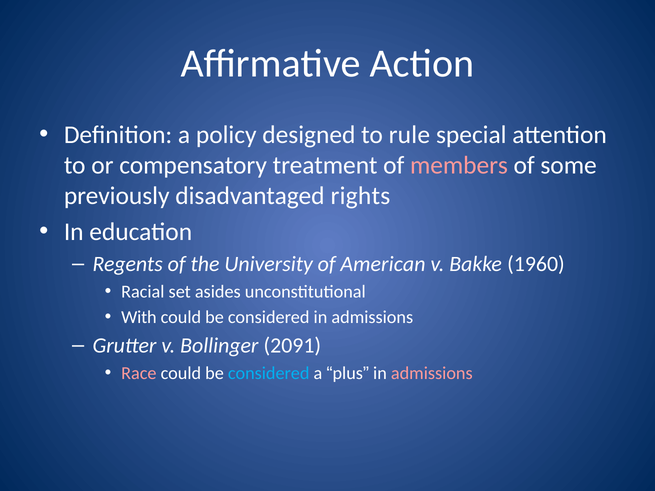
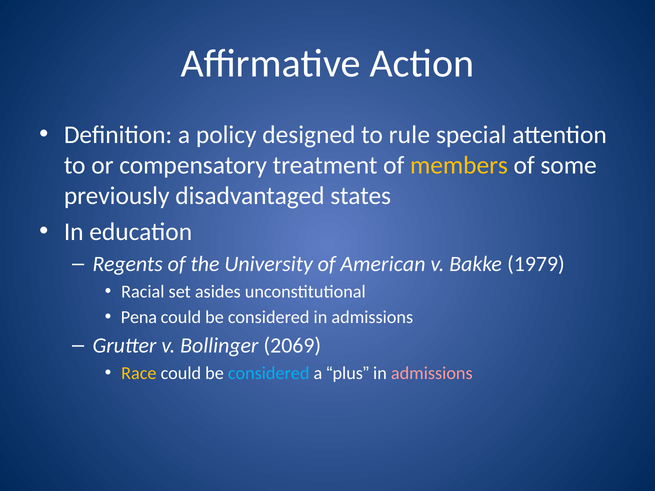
members colour: pink -> yellow
rights: rights -> states
1960: 1960 -> 1979
With: With -> Pena
2091: 2091 -> 2069
Race colour: pink -> yellow
